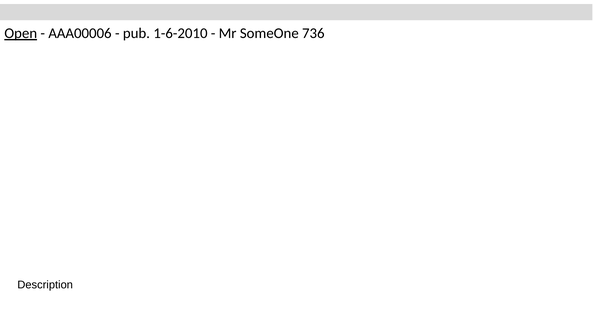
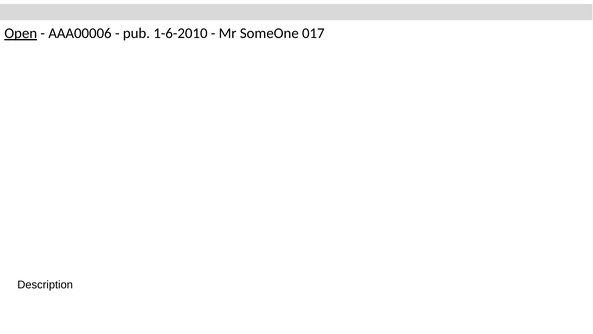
736: 736 -> 017
